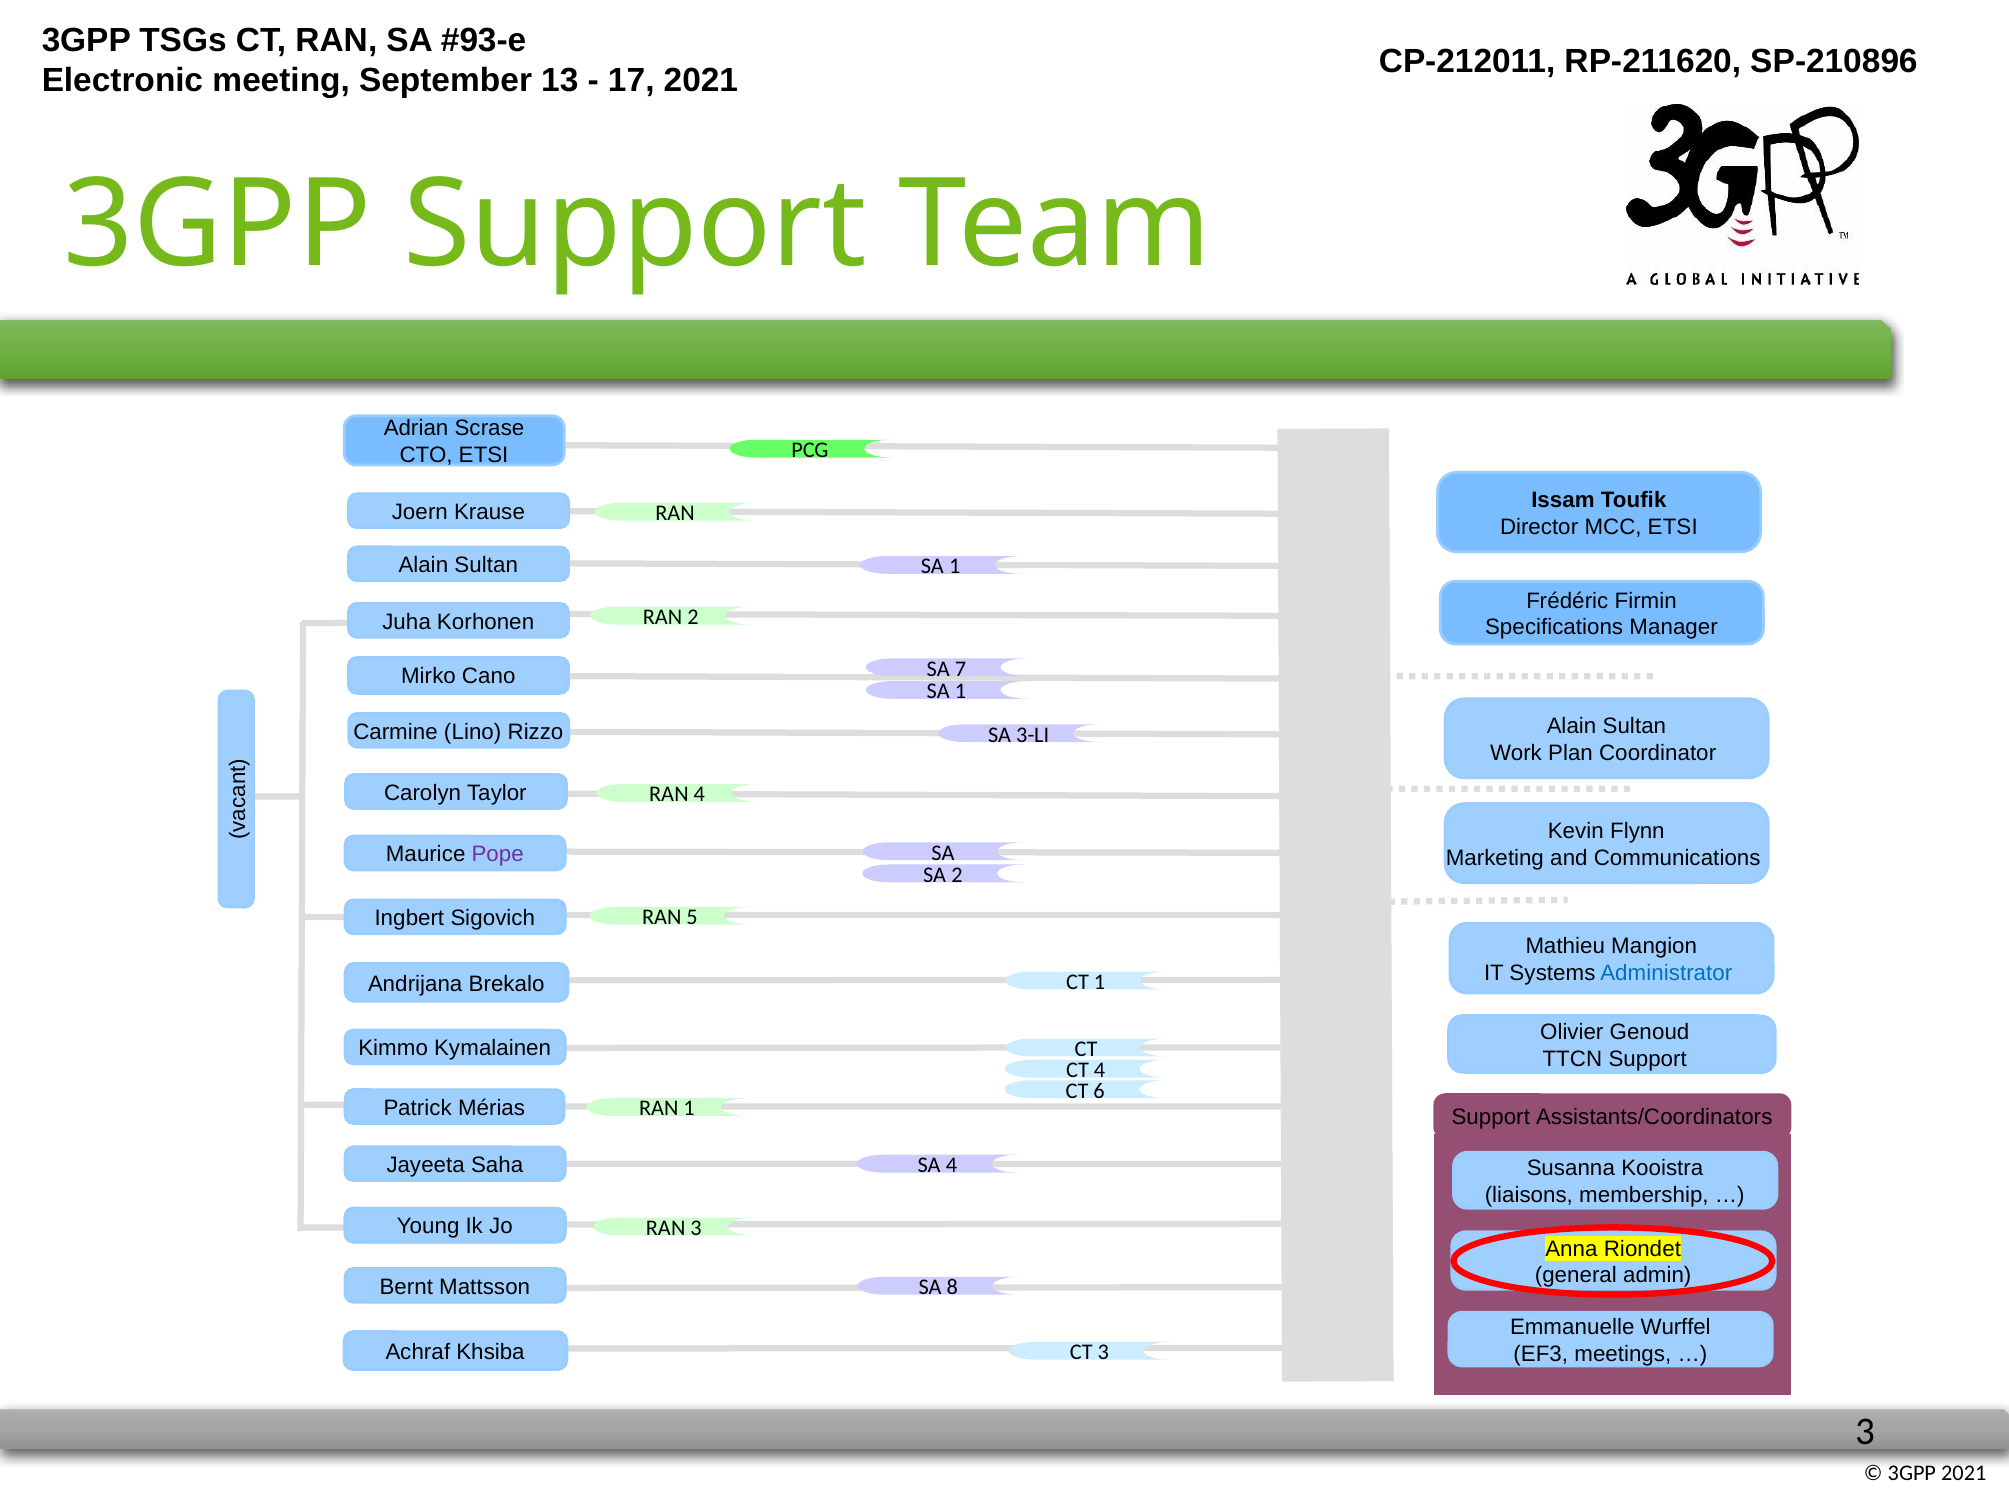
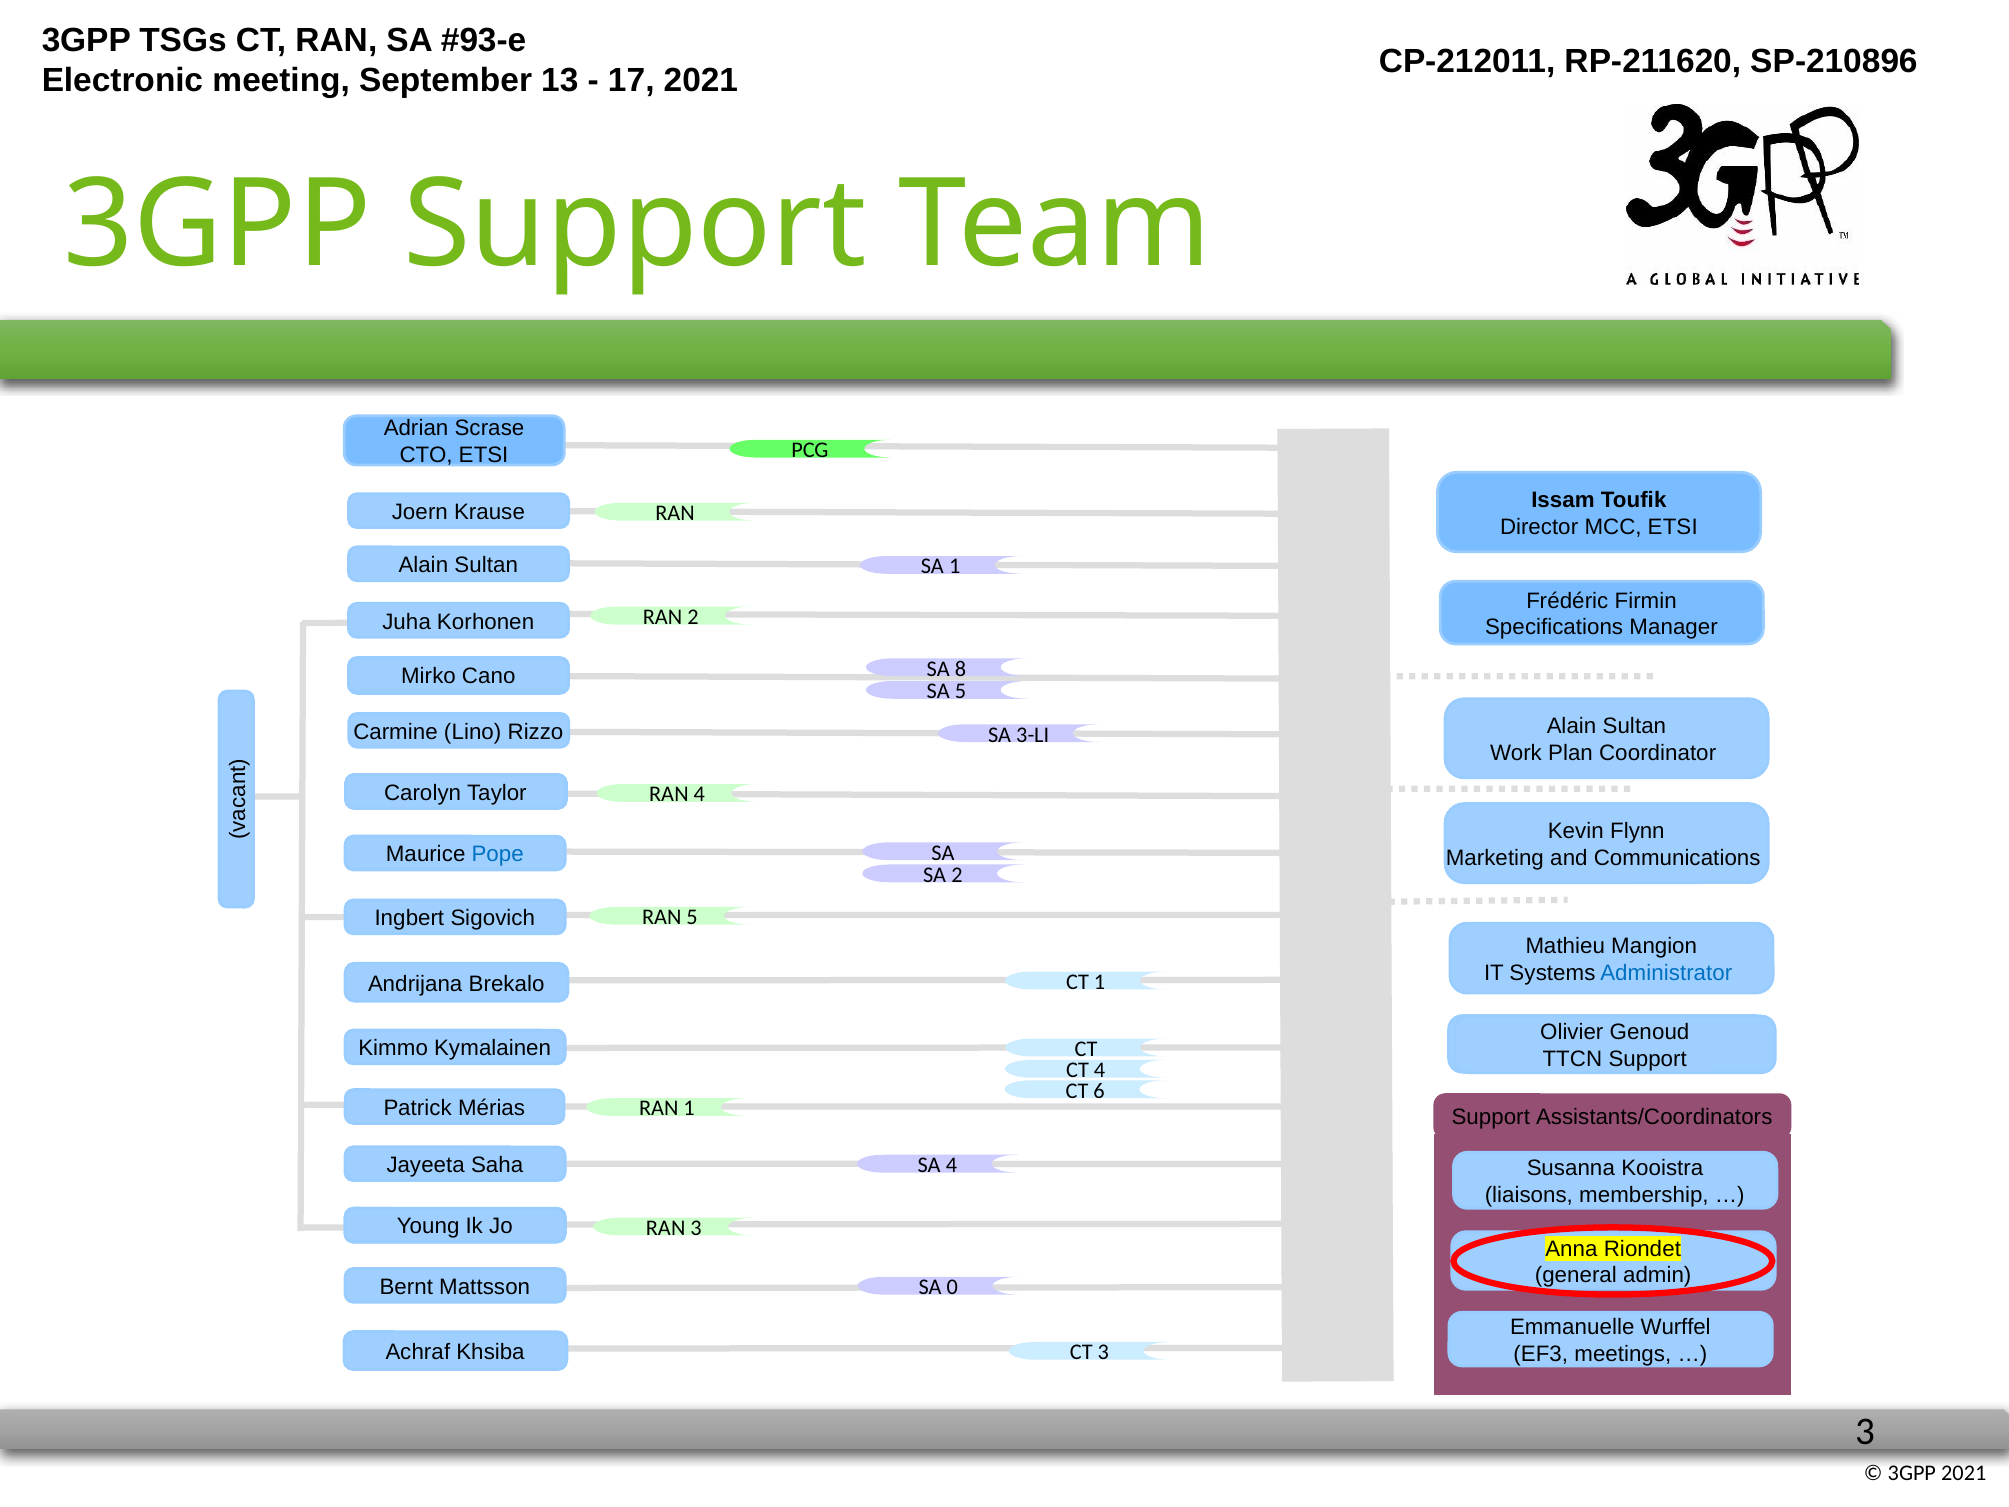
7: 7 -> 8
1 at (960, 691): 1 -> 5
Pope colour: purple -> blue
8: 8 -> 0
